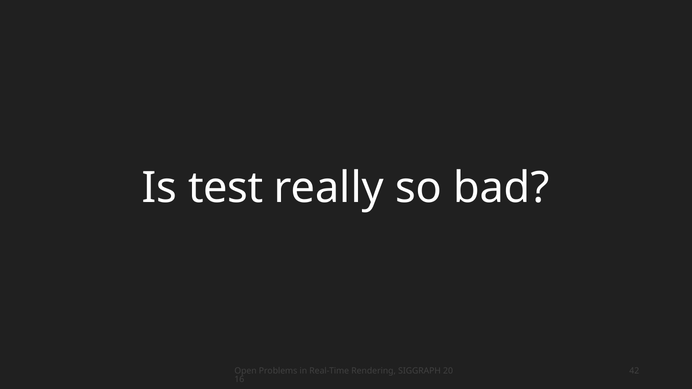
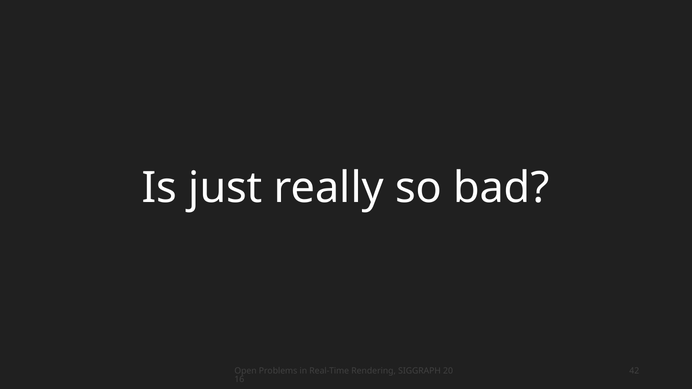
test: test -> just
